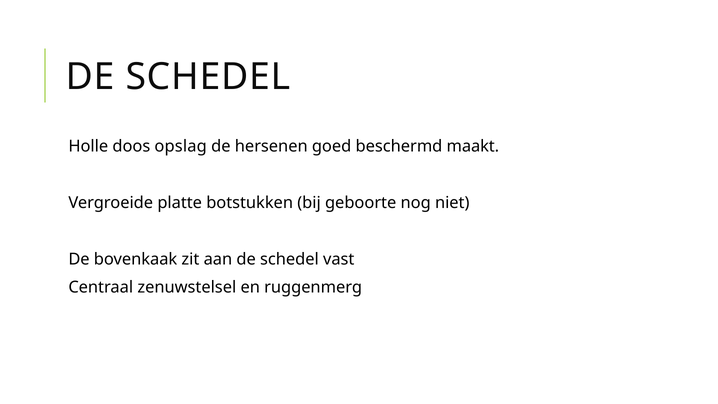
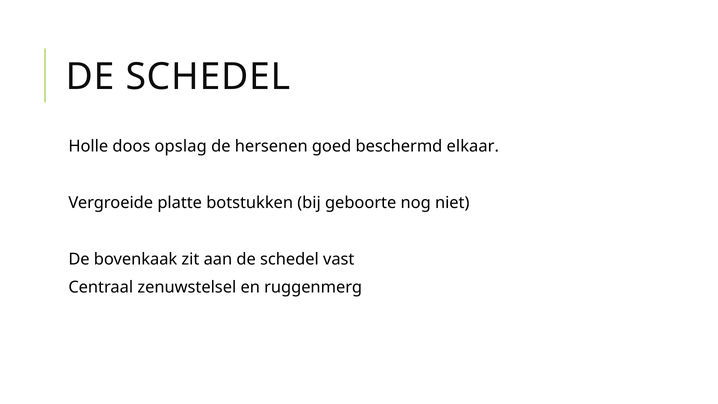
maakt: maakt -> elkaar
